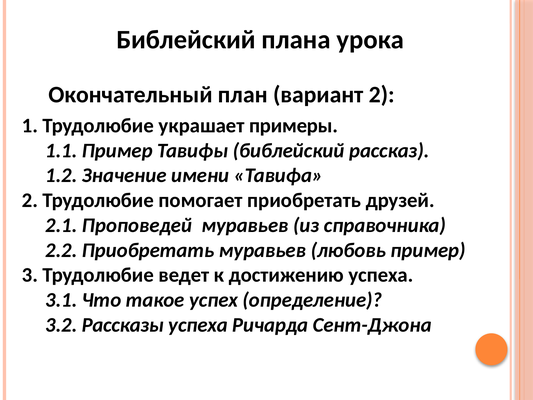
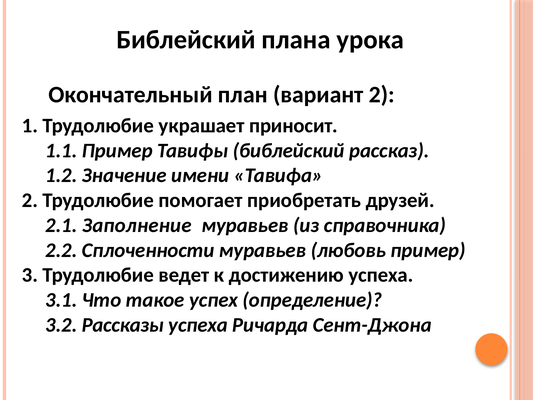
примеры: примеры -> приносит
Проповедей: Проповедей -> Заполнение
2.2 Приобретать: Приобретать -> Сплоченности
